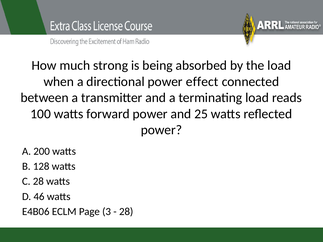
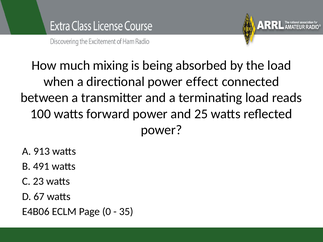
strong: strong -> mixing
200: 200 -> 913
128: 128 -> 491
C 28: 28 -> 23
46: 46 -> 67
3: 3 -> 0
28 at (126, 212): 28 -> 35
